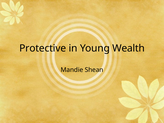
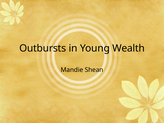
Protective: Protective -> Outbursts
